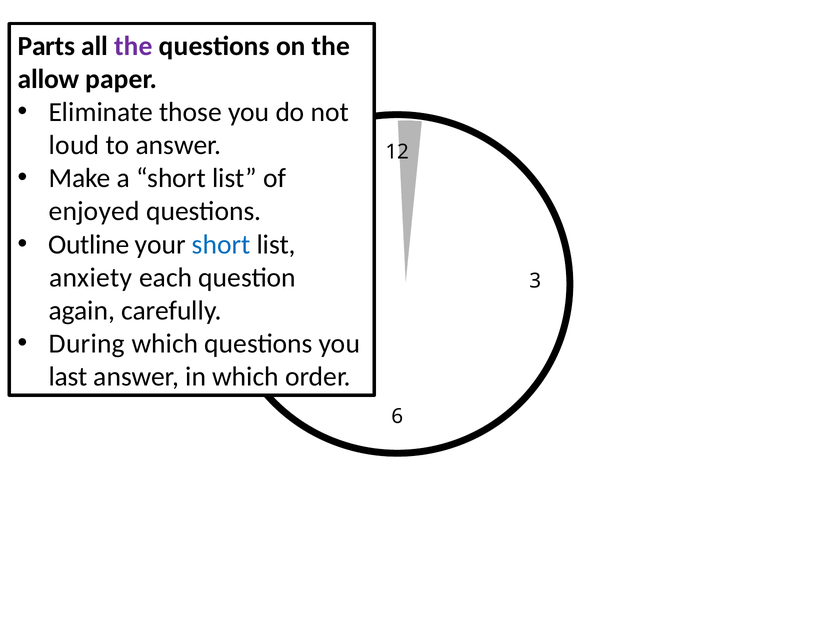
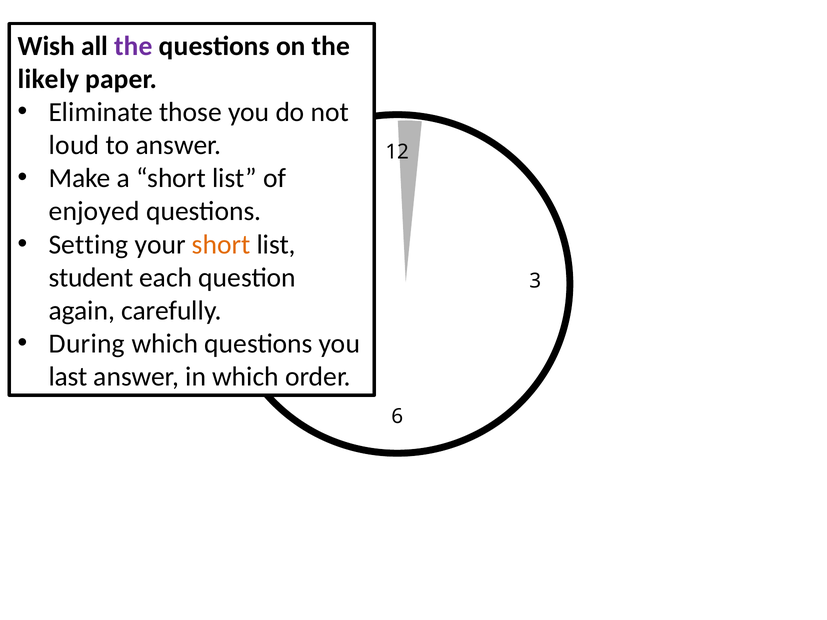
Parts: Parts -> Wish
allow: allow -> likely
Outline: Outline -> Setting
short at (221, 245) colour: blue -> orange
anxiety: anxiety -> student
